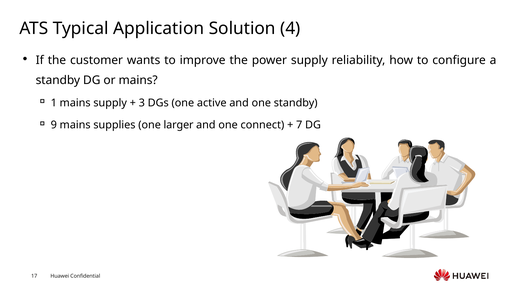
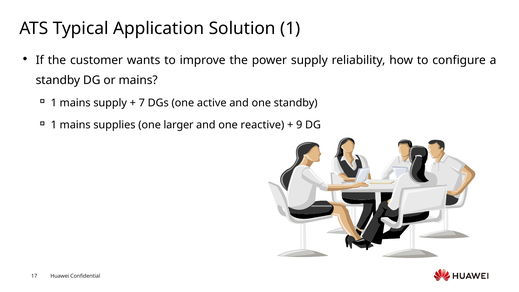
Solution 4: 4 -> 1
3: 3 -> 7
9 at (54, 125): 9 -> 1
connect: connect -> reactive
7: 7 -> 9
